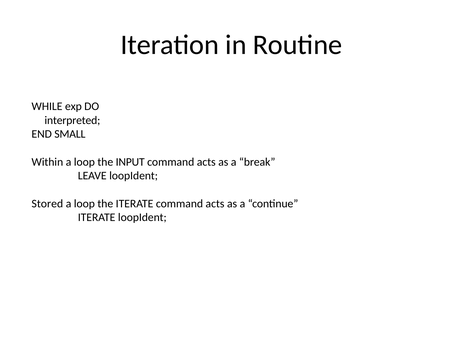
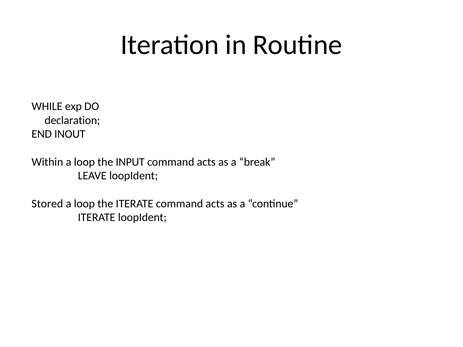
interpreted: interpreted -> declaration
SMALL: SMALL -> INOUT
